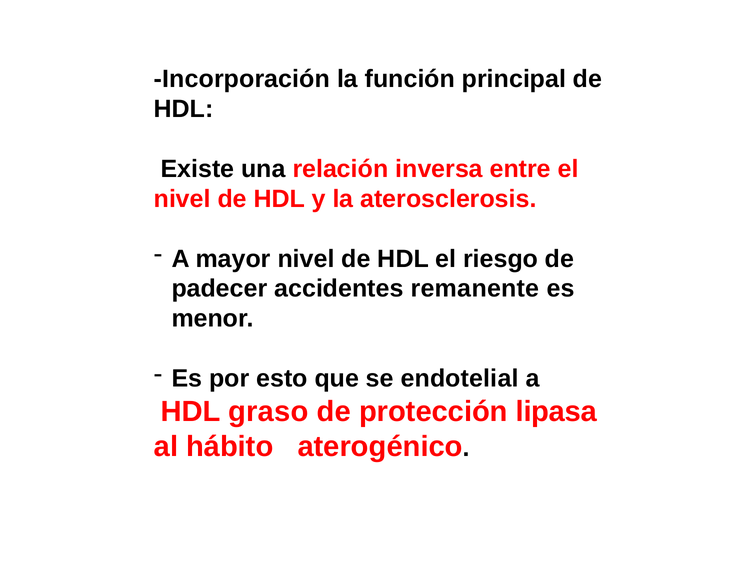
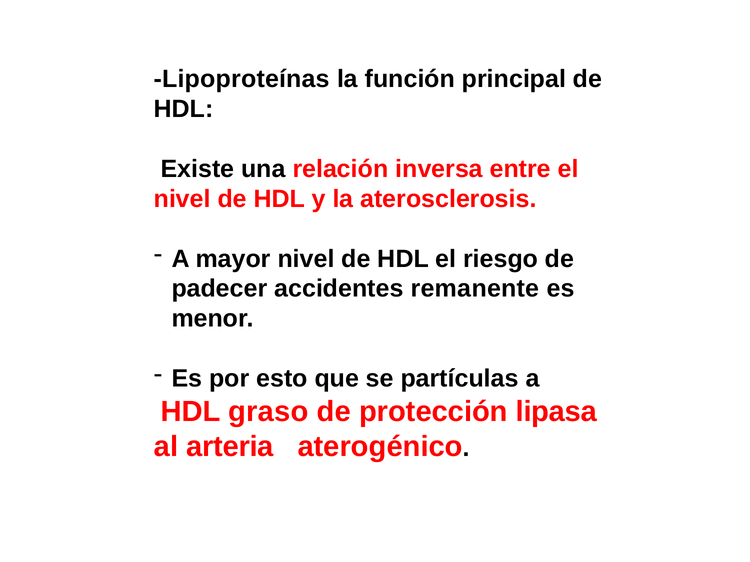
Incorporación: Incorporación -> Lipoproteínas
endotelial: endotelial -> partículas
hábito: hábito -> arteria
